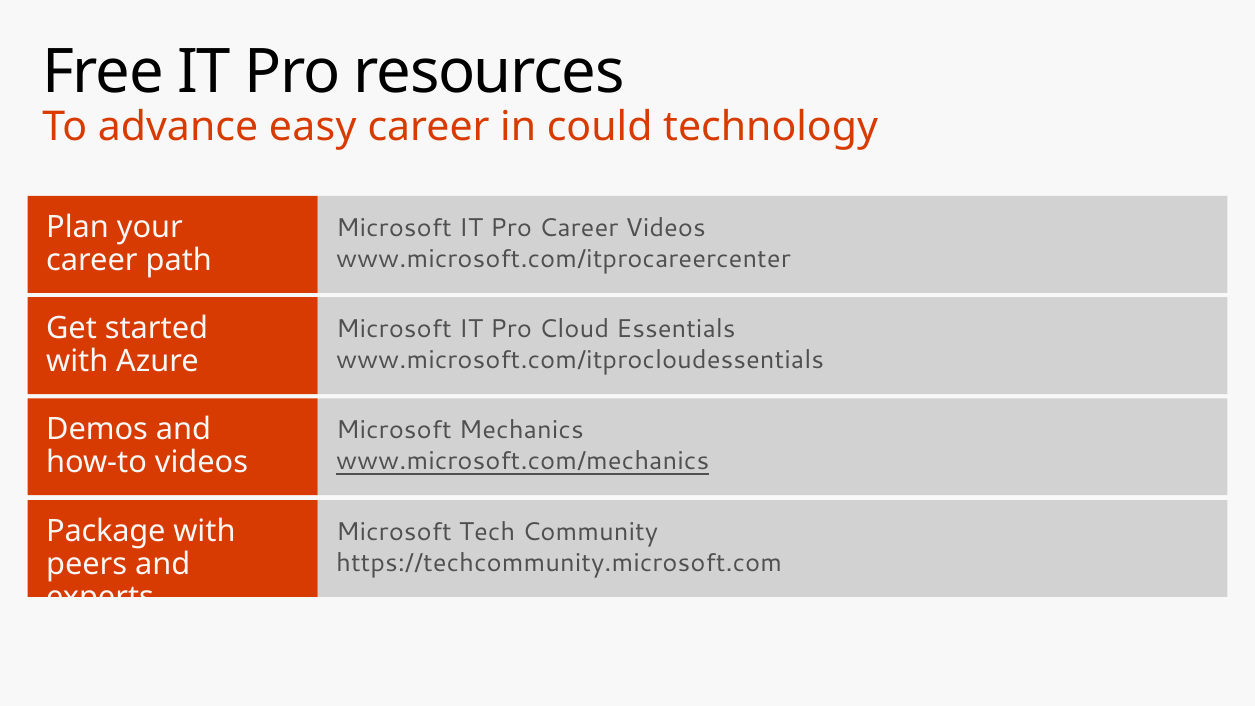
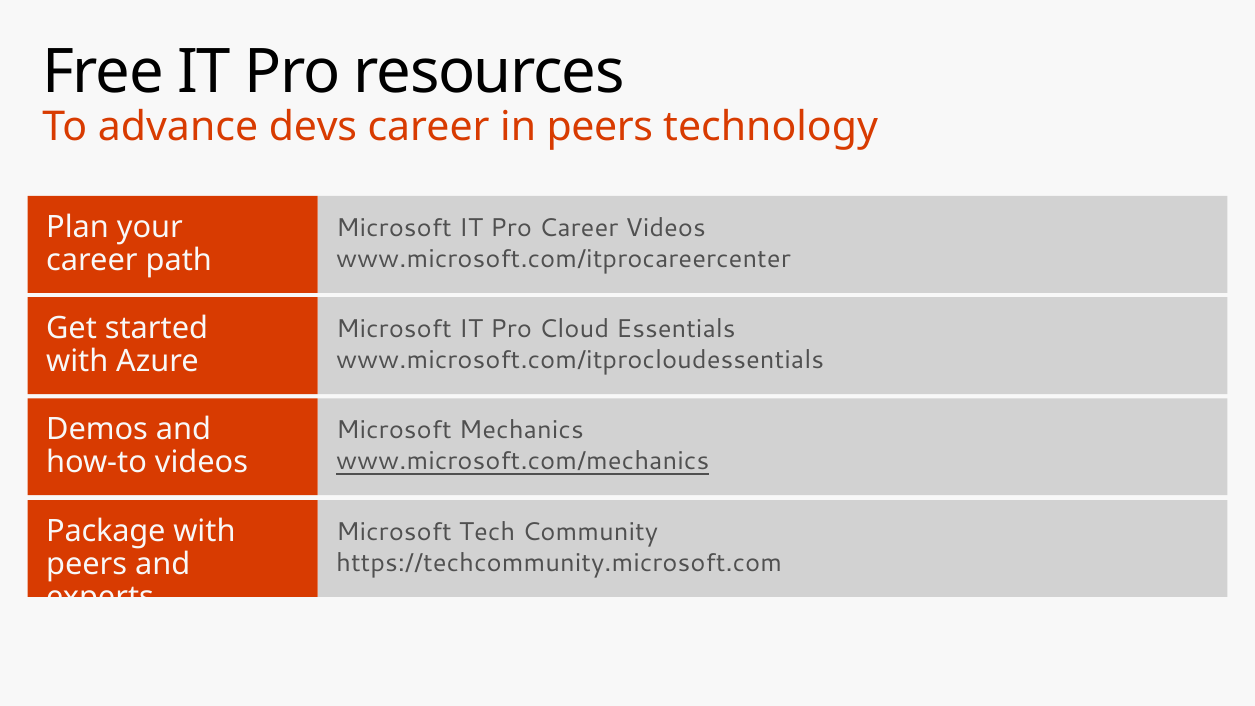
easy: easy -> devs
in could: could -> peers
